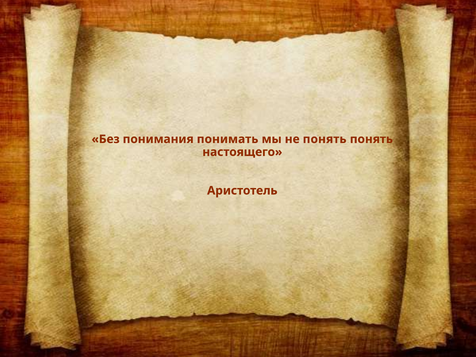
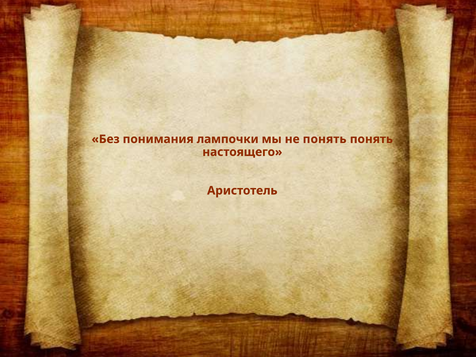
понимать: понимать -> лампочки
